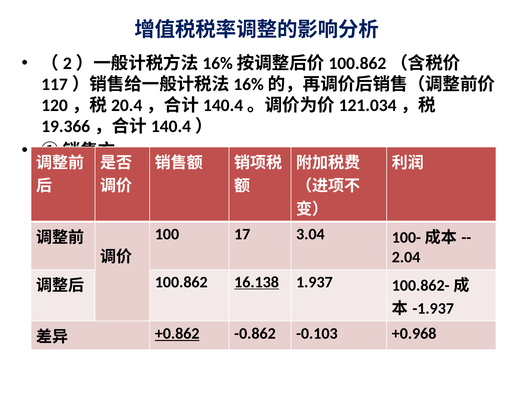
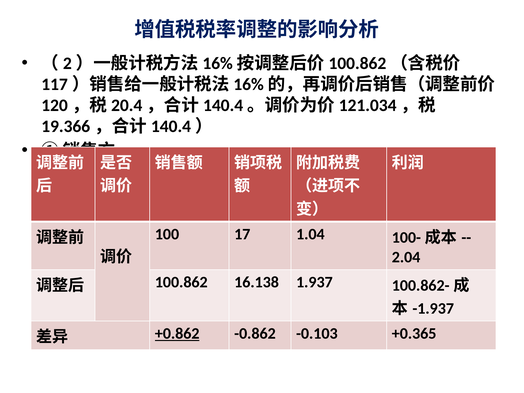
3.04: 3.04 -> 1.04
16.138 underline: present -> none
+0.968: +0.968 -> +0.365
